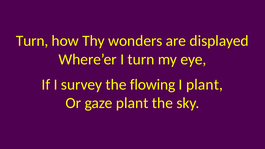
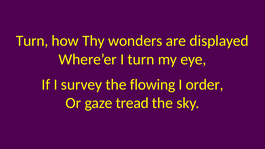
I plant: plant -> order
gaze plant: plant -> tread
